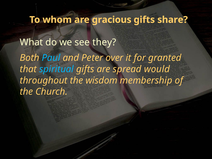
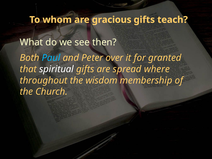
share: share -> teach
they: they -> then
spiritual colour: light blue -> white
would: would -> where
